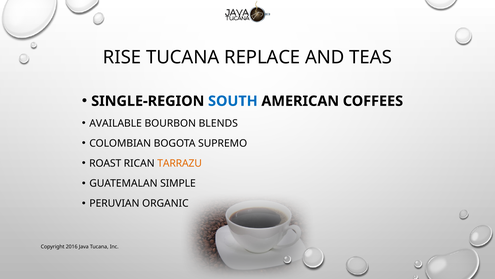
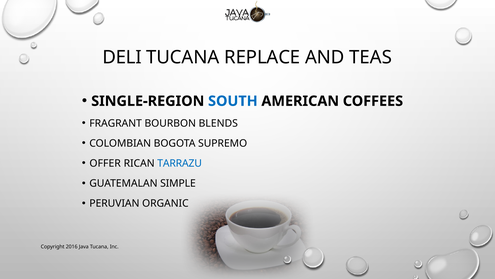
RISE: RISE -> DELI
AVAILABLE: AVAILABLE -> FRAGRANT
ROAST: ROAST -> OFFER
TARRAZU colour: orange -> blue
